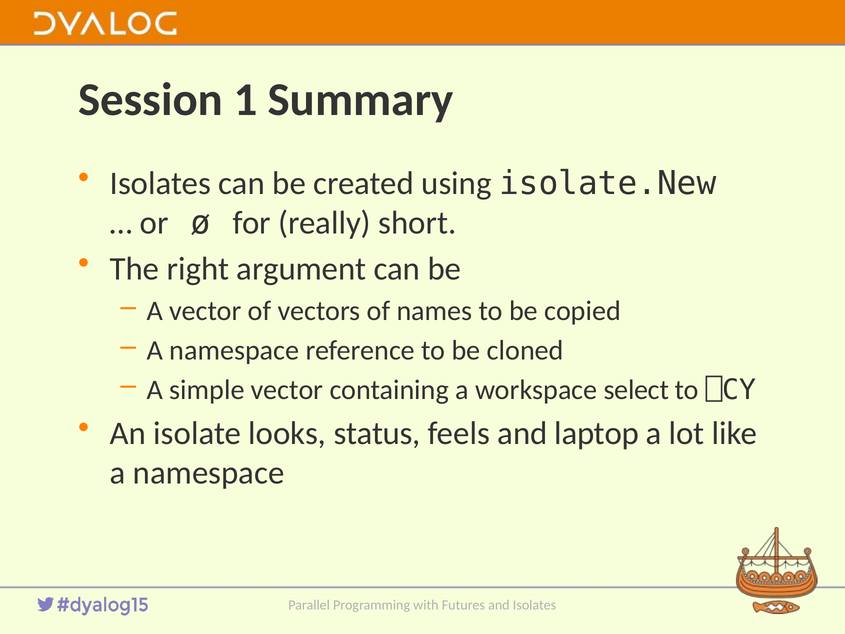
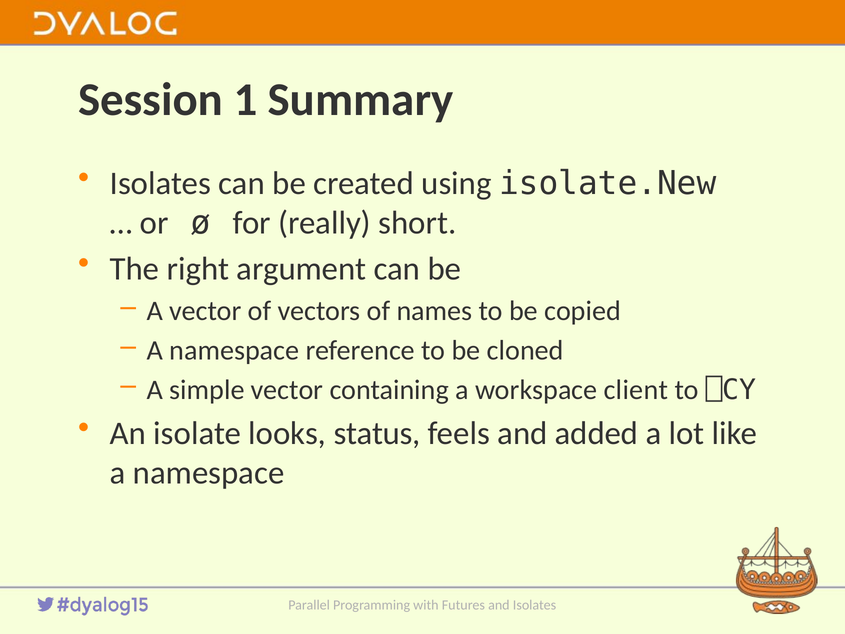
select: select -> client
laptop: laptop -> added
